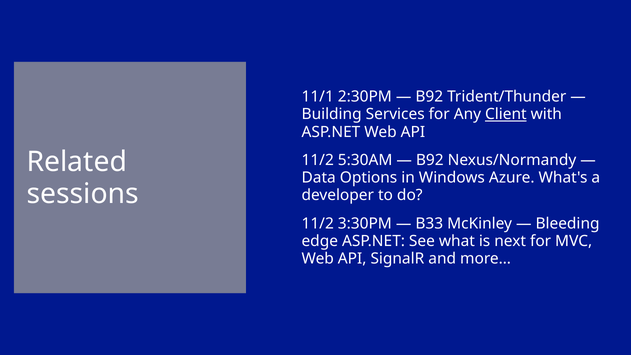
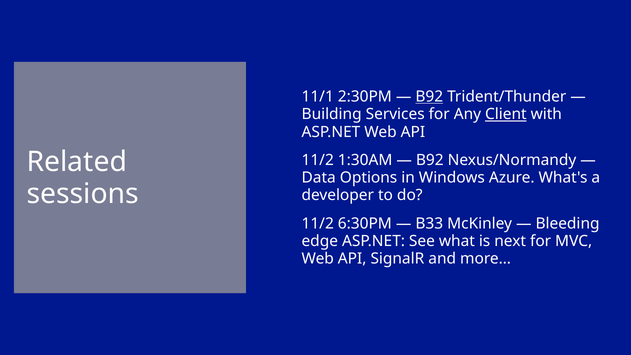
B92 at (429, 97) underline: none -> present
5:30AM: 5:30AM -> 1:30AM
3:30PM: 3:30PM -> 6:30PM
